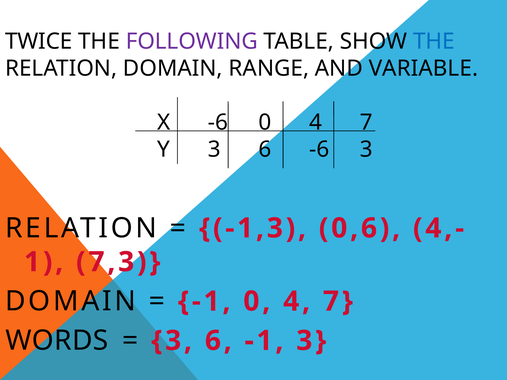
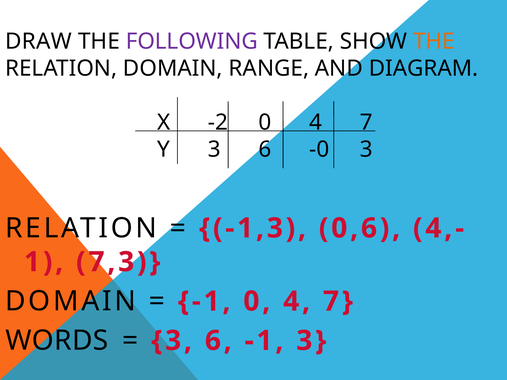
TWICE: TWICE -> DRAW
THE at (434, 41) colour: blue -> orange
VARIABLE: VARIABLE -> DIAGRAM
X -6: -6 -> -2
6 -6: -6 -> -0
